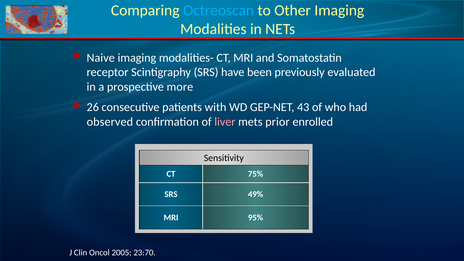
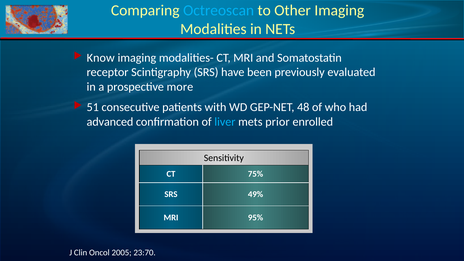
Naive: Naive -> Know
26: 26 -> 51
43: 43 -> 48
observed: observed -> advanced
liver colour: pink -> light blue
